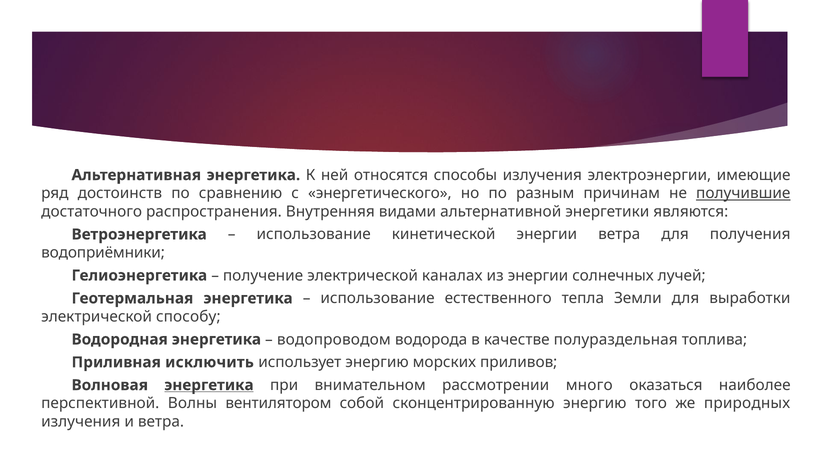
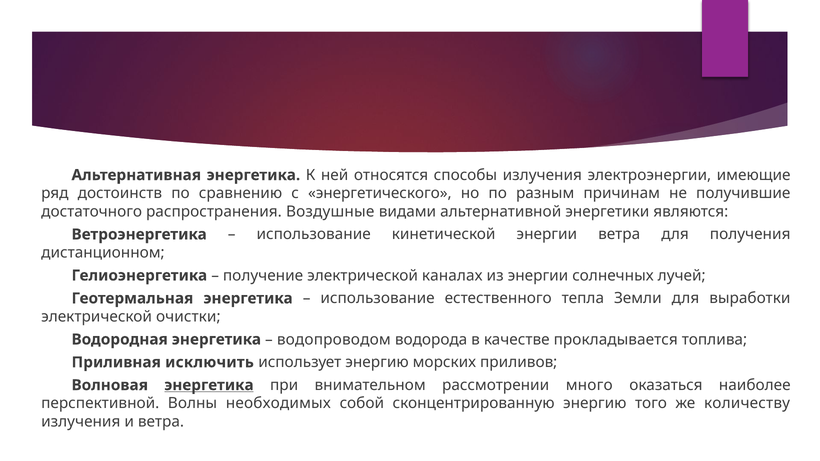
получившие underline: present -> none
Внутренняя: Внутренняя -> Воздушные
водоприёмники: водоприёмники -> дистанционном
способу: способу -> очистки
полураздельная: полураздельная -> прокладывается
вентилятором: вентилятором -> необходимых
природных: природных -> количеству
